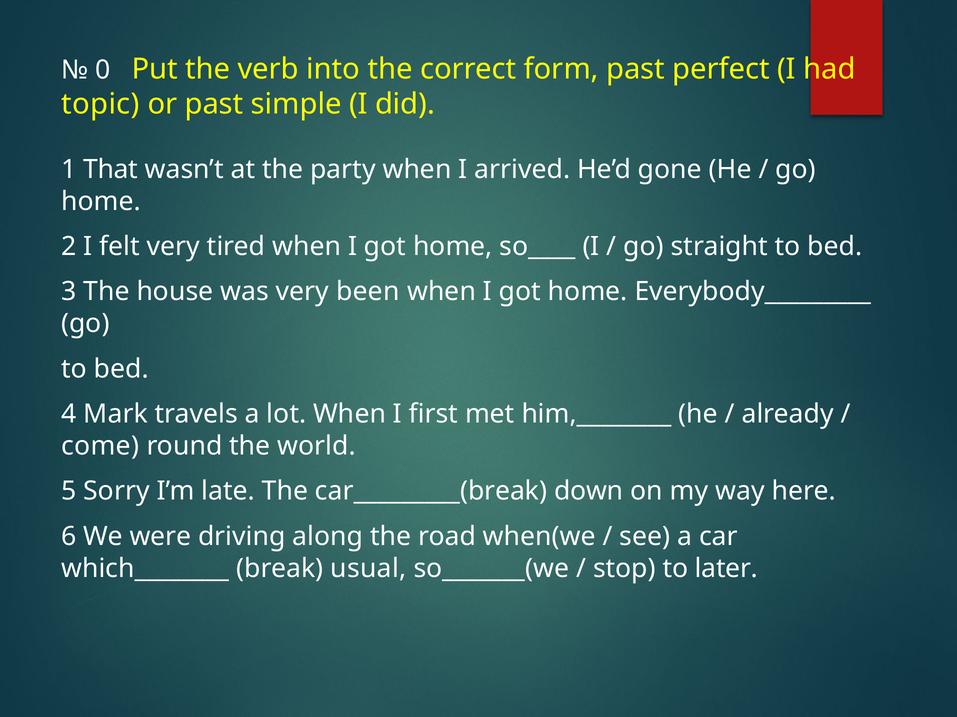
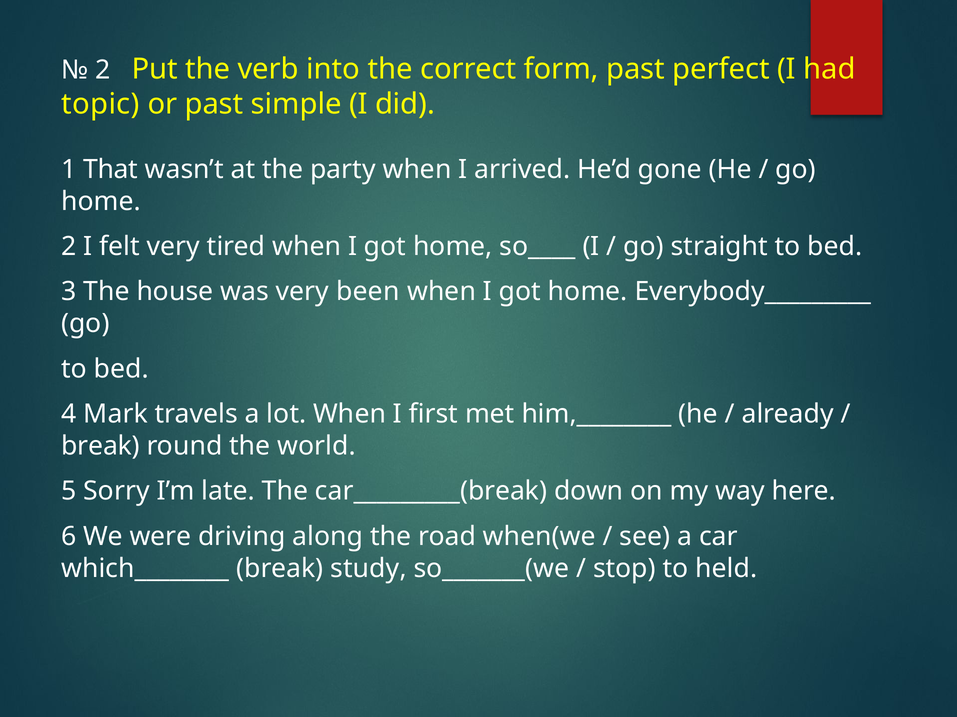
0 at (103, 70): 0 -> 2
come at (100, 446): come -> break
usual: usual -> study
later: later -> held
